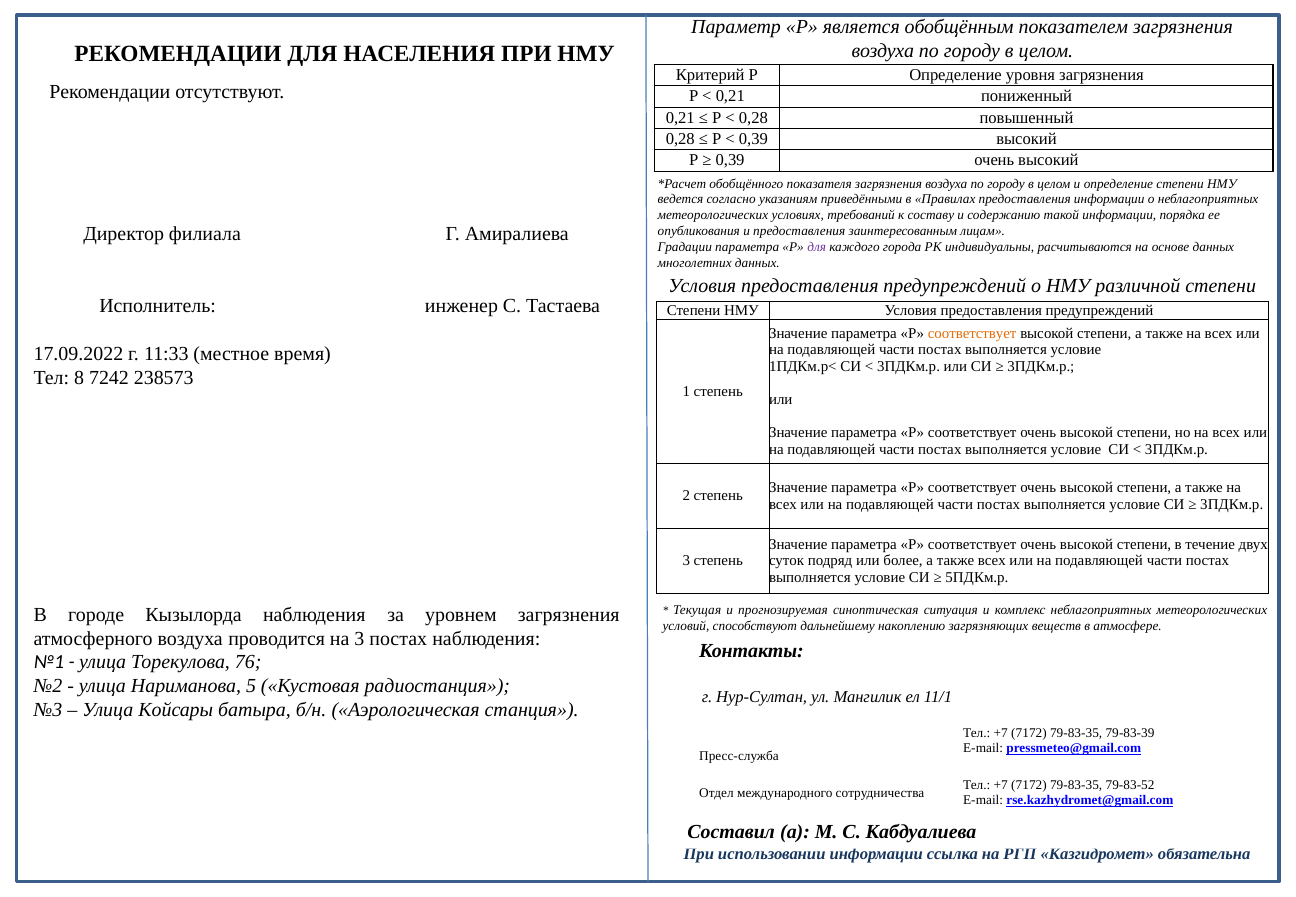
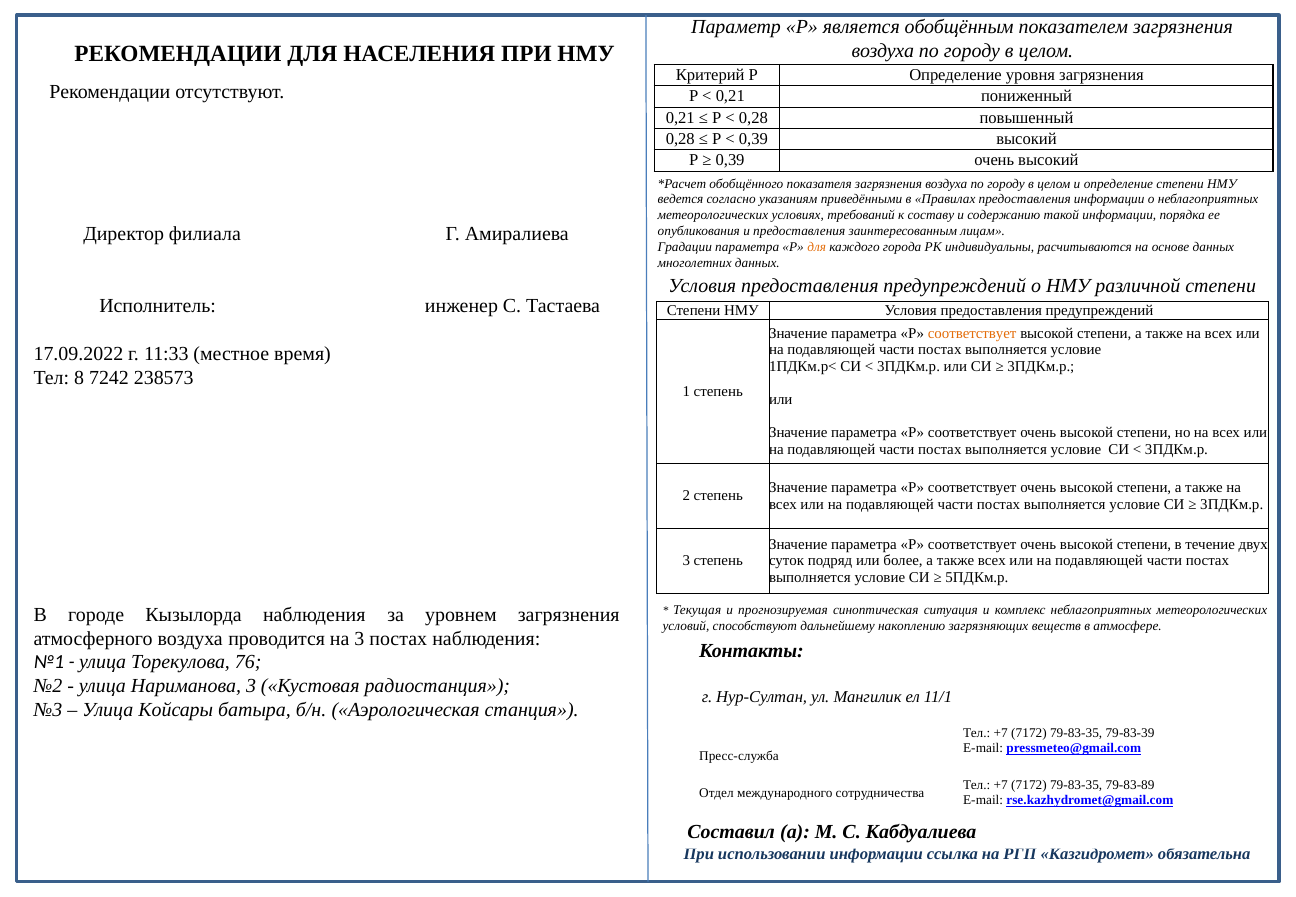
для at (817, 247) colour: purple -> orange
Нариманова 5: 5 -> 3
79-83-52: 79-83-52 -> 79-83-89
